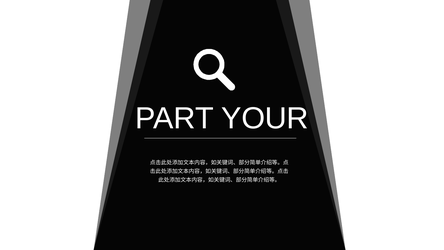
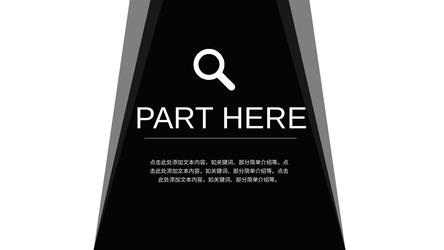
YOUR: YOUR -> HERE
